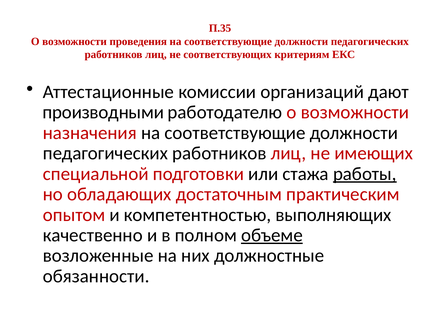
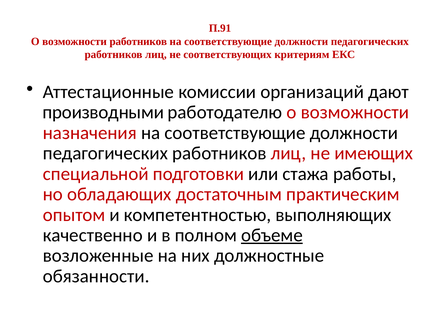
П.35: П.35 -> П.91
возможности проведения: проведения -> работников
работы underline: present -> none
